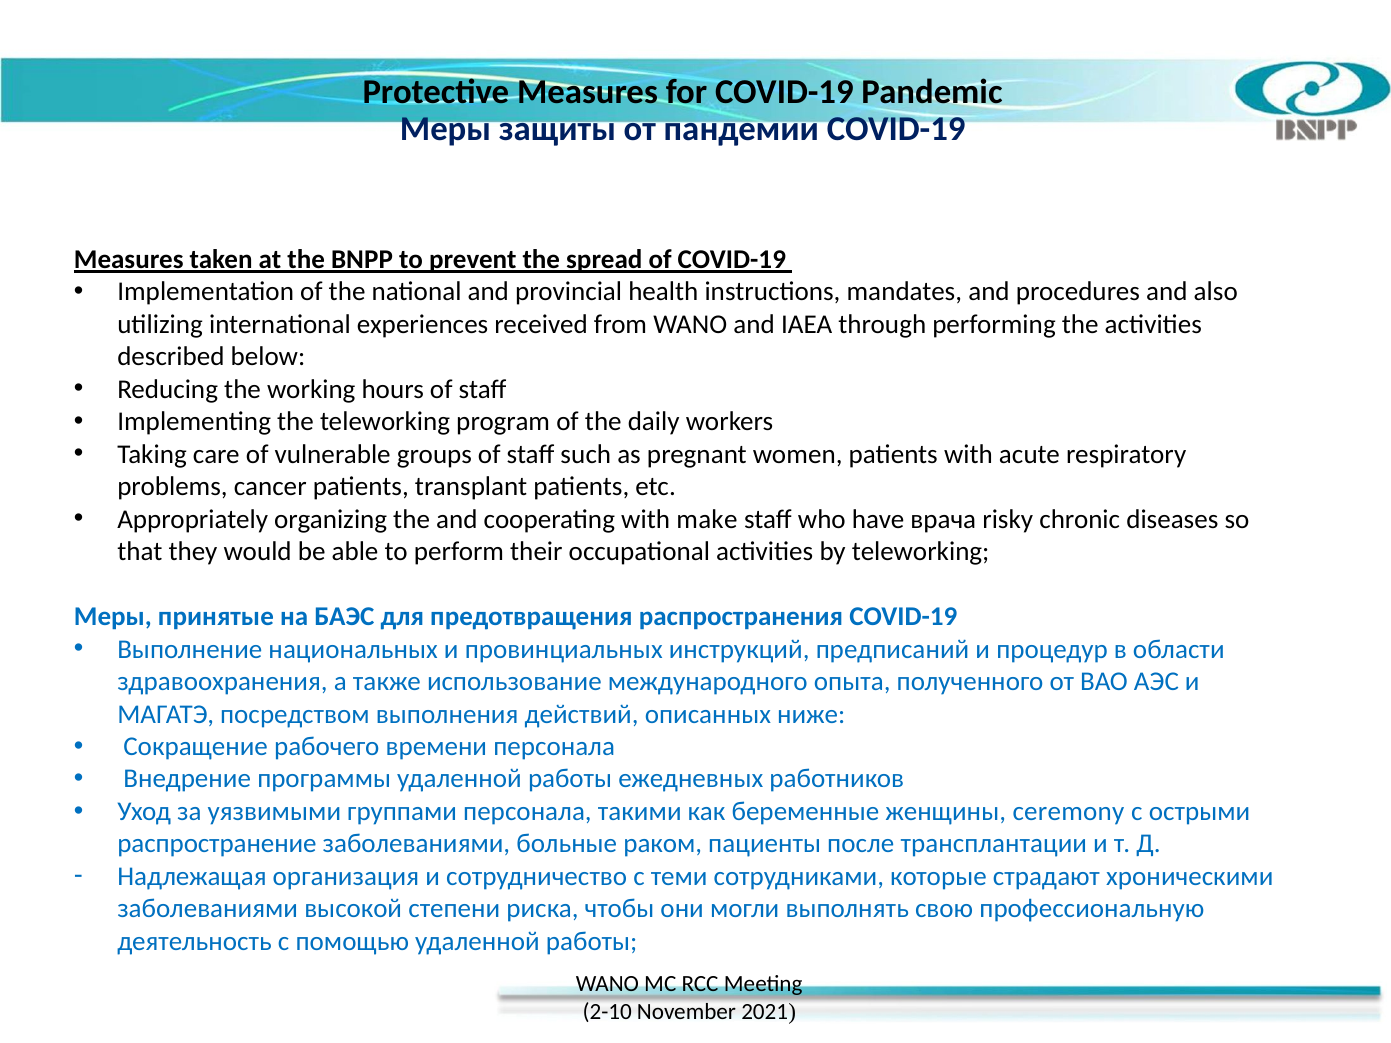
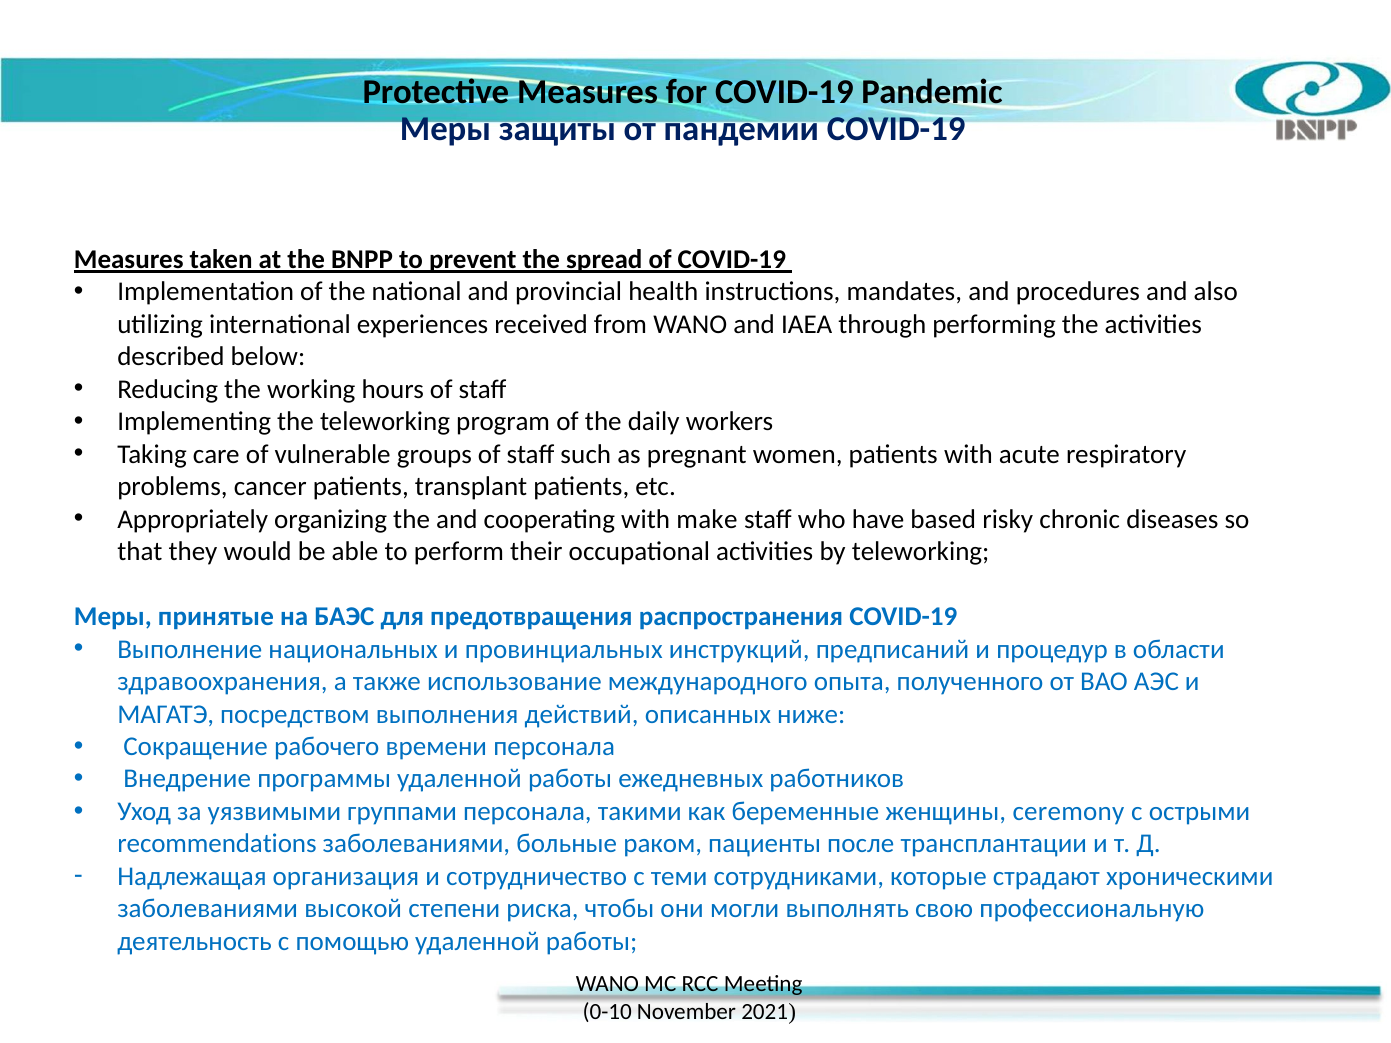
врача: врача -> based
распространение: распространение -> recommendations
2-10: 2-10 -> 0-10
